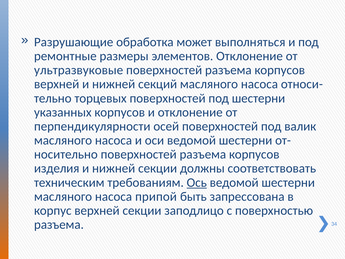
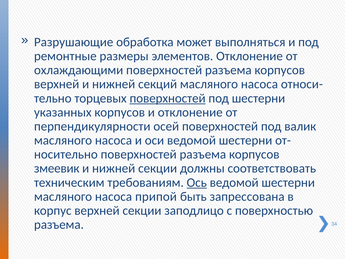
ультразвуковые: ультразвуковые -> охлаждающими
поверхностей at (168, 98) underline: none -> present
изделия: изделия -> змеевик
